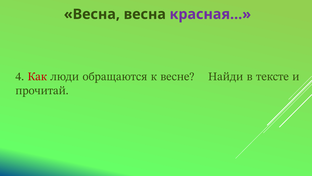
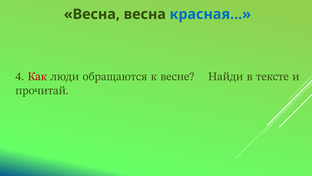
красная… colour: purple -> blue
